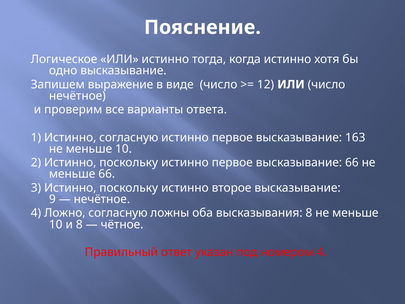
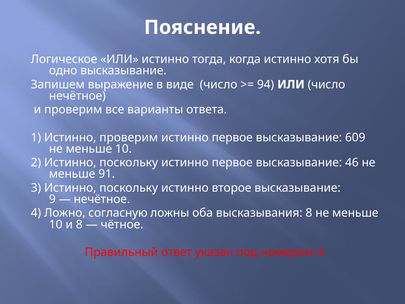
12: 12 -> 94
Истинно согласную: согласную -> проверим
163: 163 -> 609
высказывание 66: 66 -> 46
меньше 66: 66 -> 91
